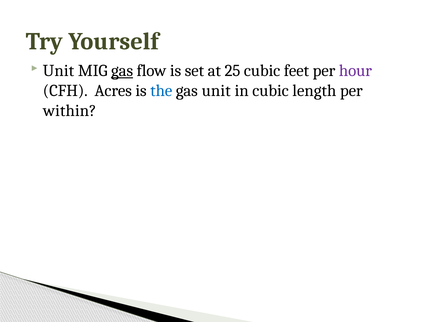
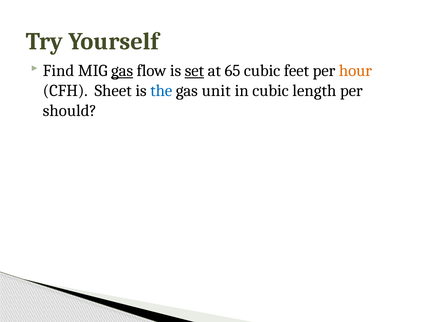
Unit at (58, 70): Unit -> Find
set underline: none -> present
25: 25 -> 65
hour colour: purple -> orange
Acres: Acres -> Sheet
within: within -> should
